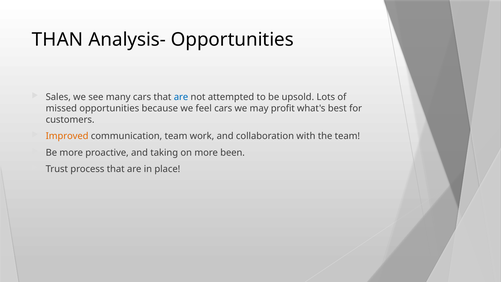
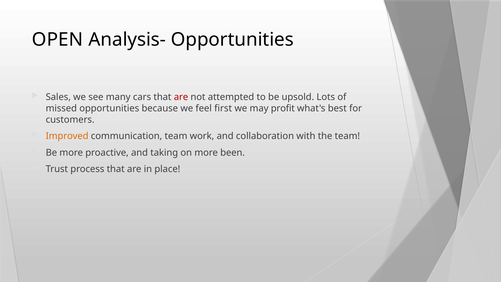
THAN: THAN -> OPEN
are at (181, 97) colour: blue -> red
feel cars: cars -> first
